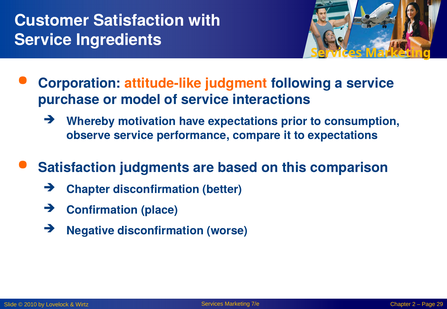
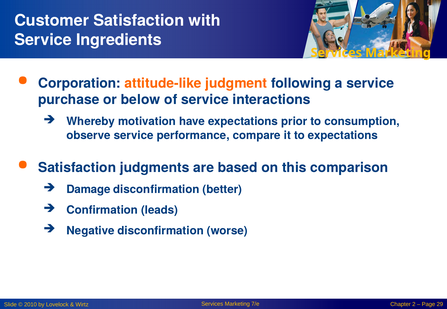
model: model -> below
Chapter at (88, 190): Chapter -> Damage
place: place -> leads
